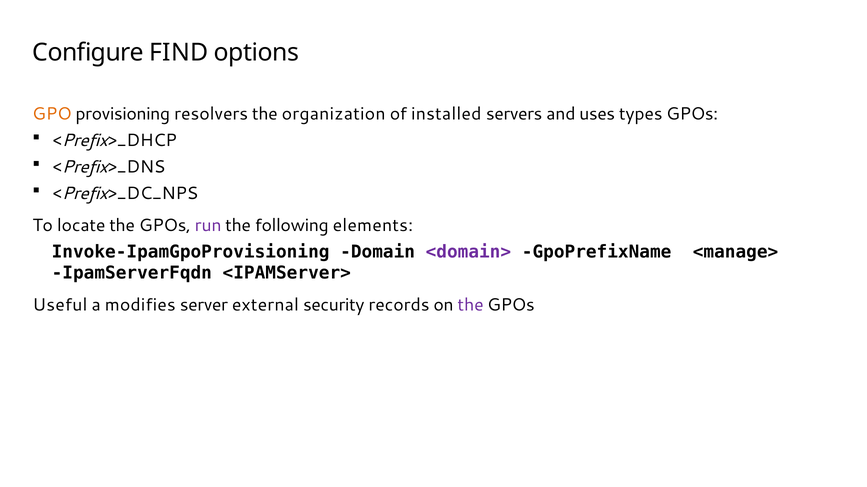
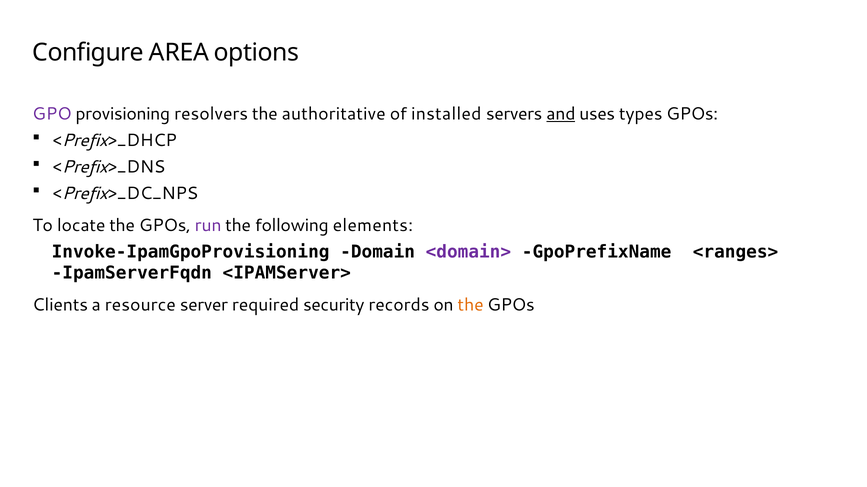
FIND: FIND -> AREA
GPO colour: orange -> purple
organization: organization -> authoritative
and underline: none -> present
<manage>: <manage> -> <ranges>
Useful: Useful -> Clients
modifies: modifies -> resource
external: external -> required
the at (471, 305) colour: purple -> orange
